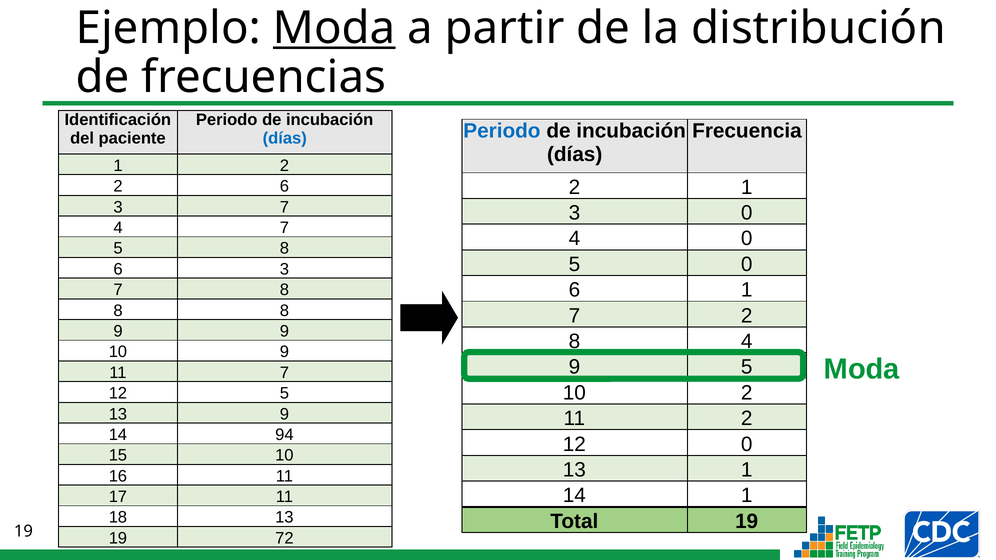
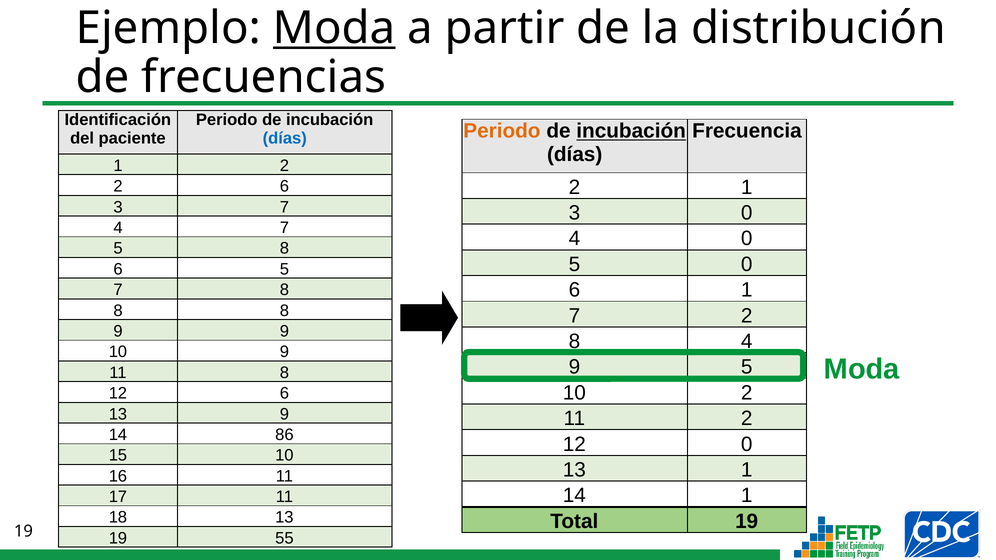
Periodo at (502, 131) colour: blue -> orange
incubación at (631, 131) underline: none -> present
3 at (284, 269): 3 -> 5
11 7: 7 -> 8
12 5: 5 -> 6
94: 94 -> 86
72: 72 -> 55
